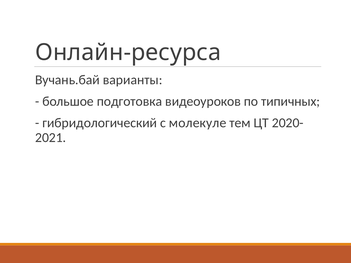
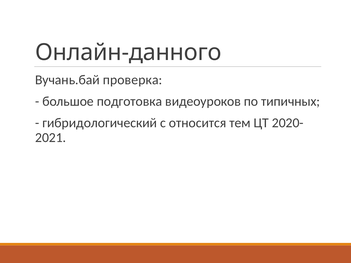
Онлайн-ресурса: Онлайн-ресурса -> Онлайн-данного
варианты: варианты -> проверка
молекуле: молекуле -> относится
